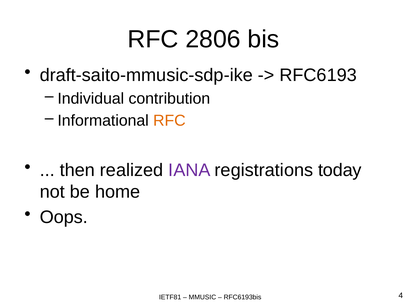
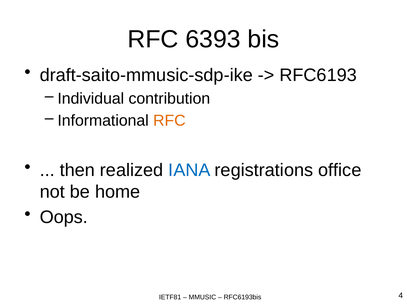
2806: 2806 -> 6393
IANA colour: purple -> blue
today: today -> office
